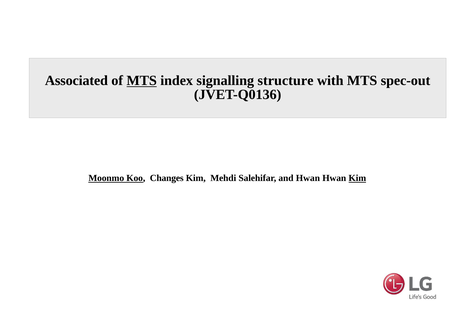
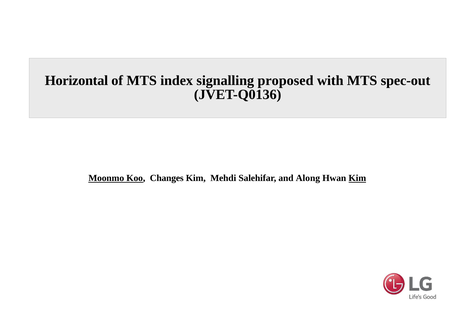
Associated: Associated -> Horizontal
MTS at (142, 81) underline: present -> none
structure: structure -> proposed
and Hwan: Hwan -> Along
